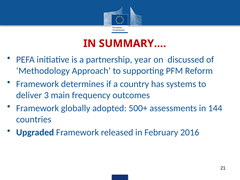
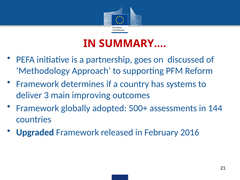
year: year -> goes
frequency: frequency -> improving
